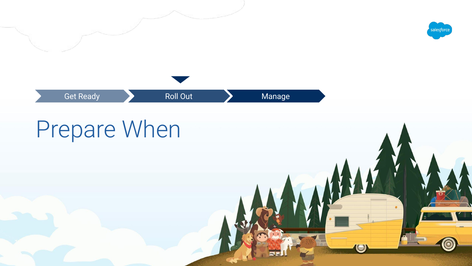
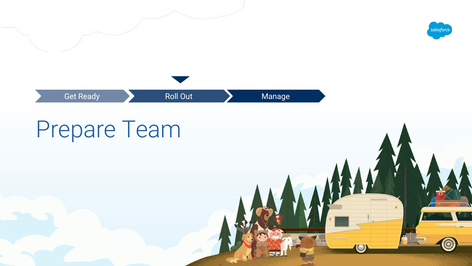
When: When -> Team
